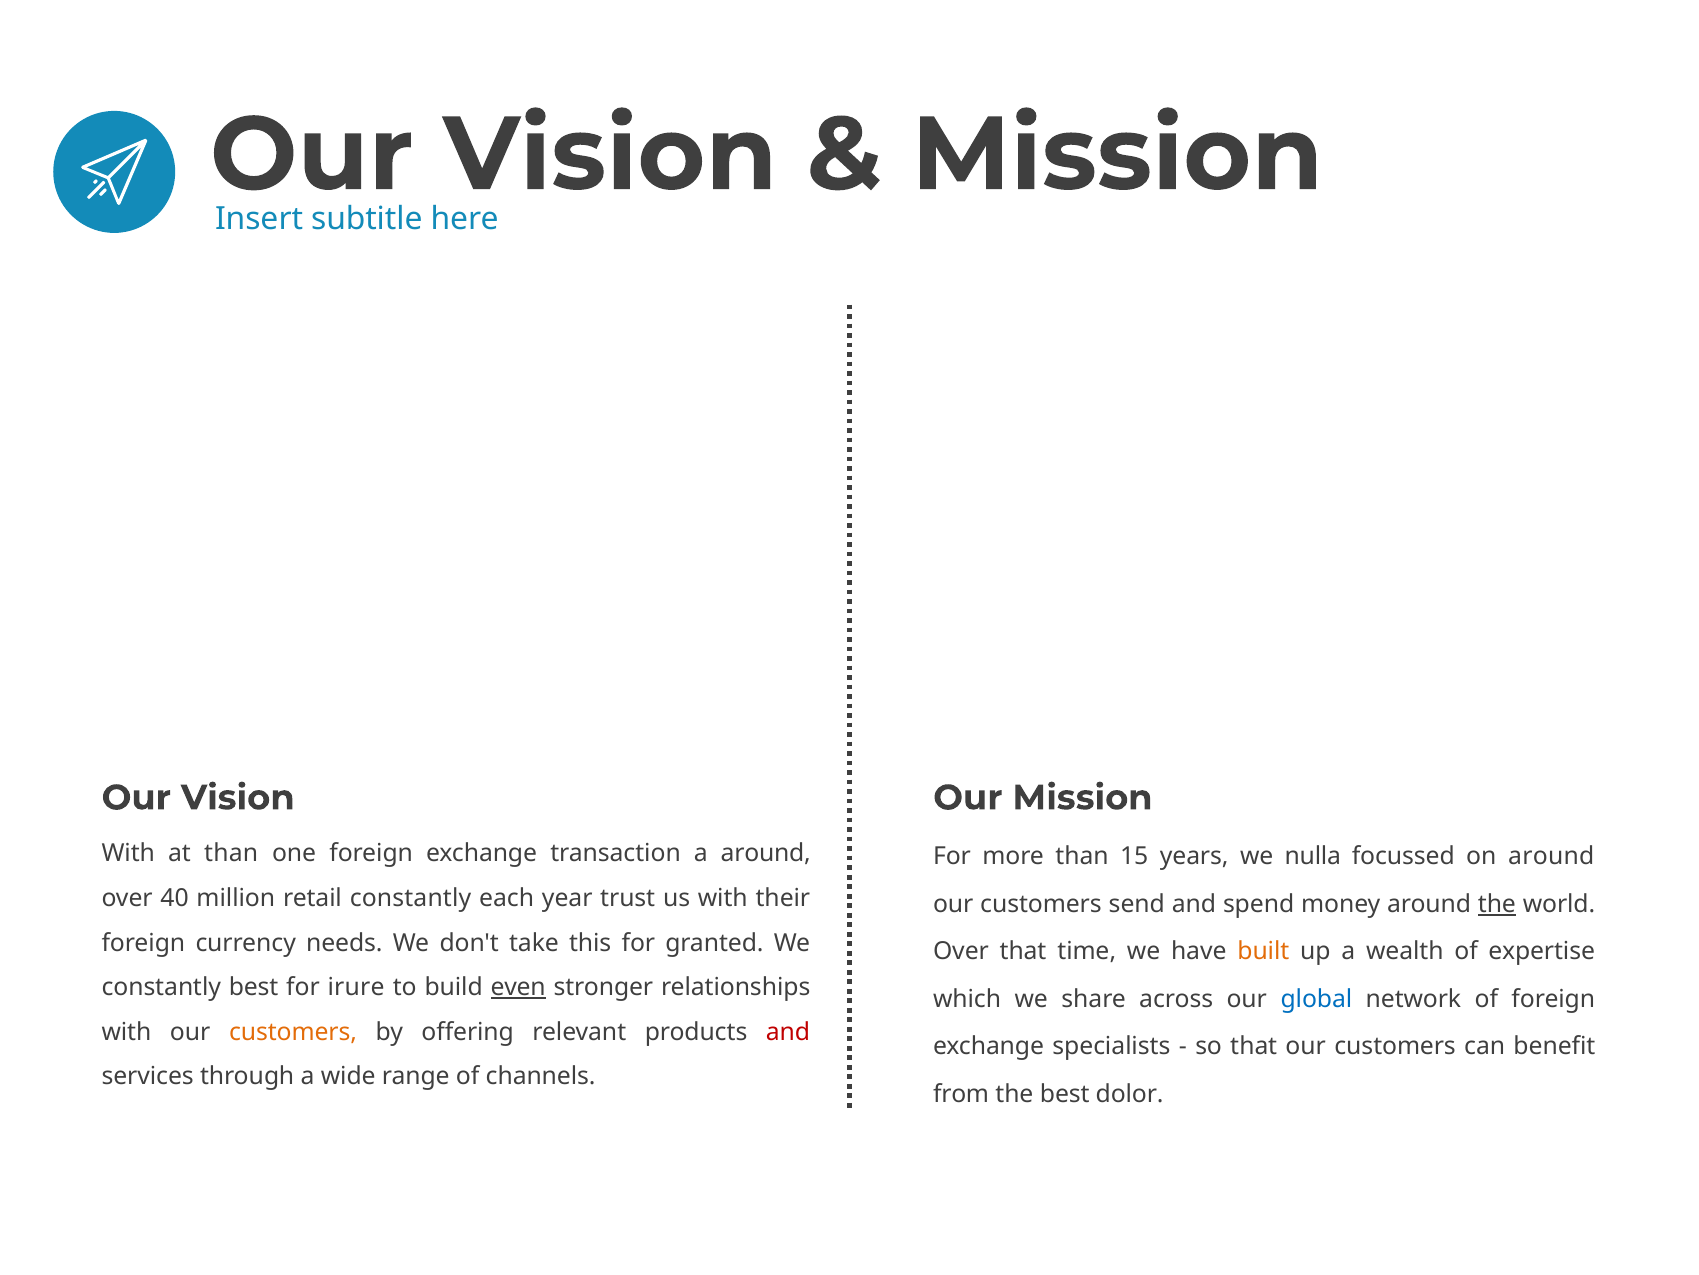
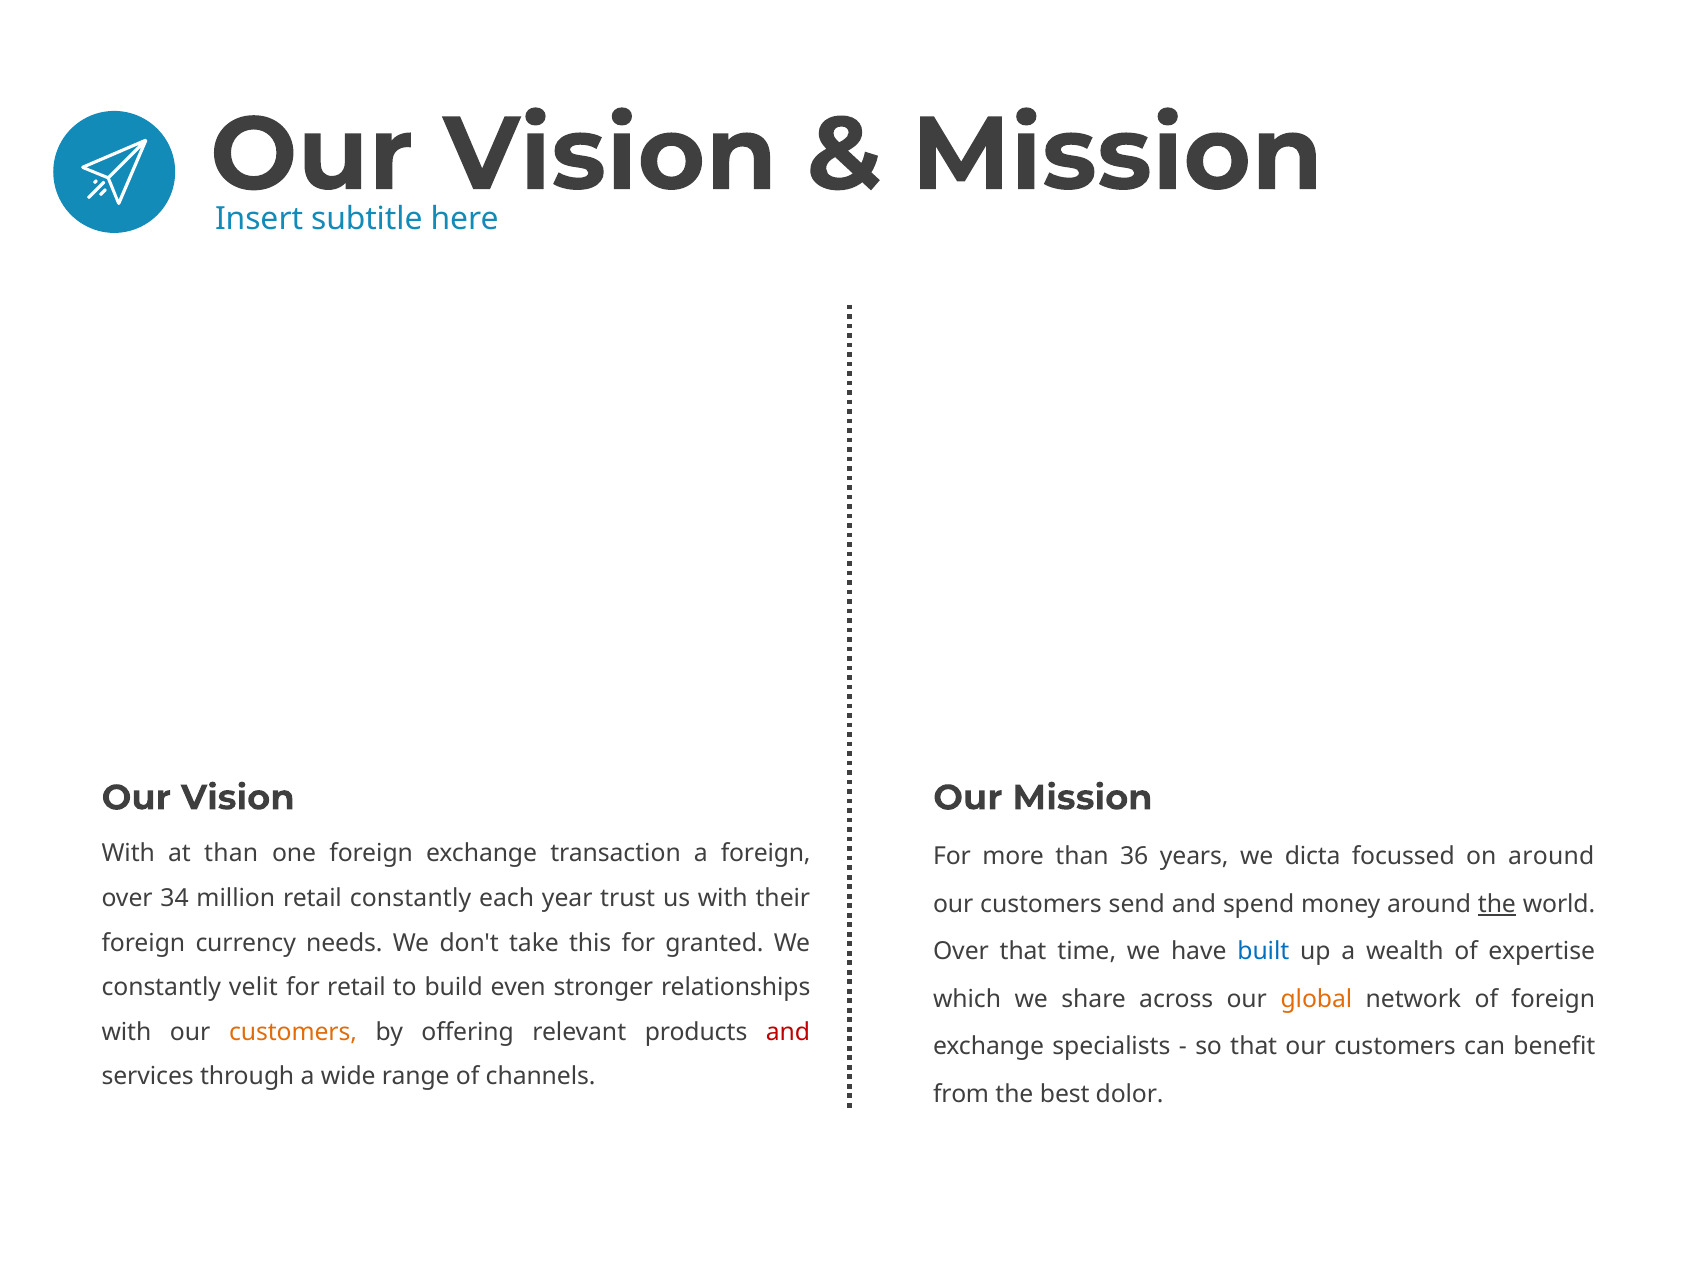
a around: around -> foreign
15: 15 -> 36
nulla: nulla -> dicta
40: 40 -> 34
built colour: orange -> blue
constantly best: best -> velit
for irure: irure -> retail
even underline: present -> none
global colour: blue -> orange
